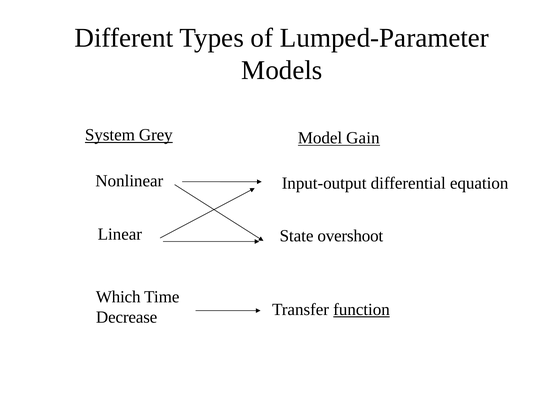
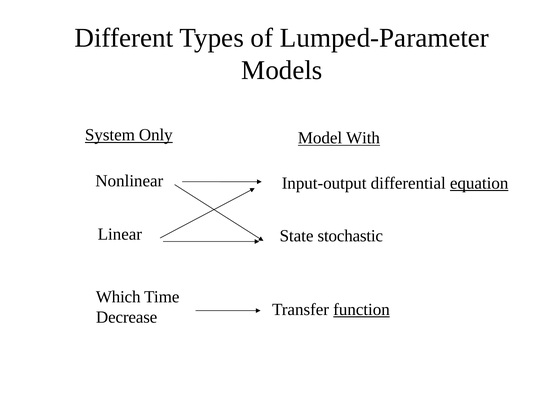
Grey: Grey -> Only
Gain: Gain -> With
equation underline: none -> present
overshoot: overshoot -> stochastic
